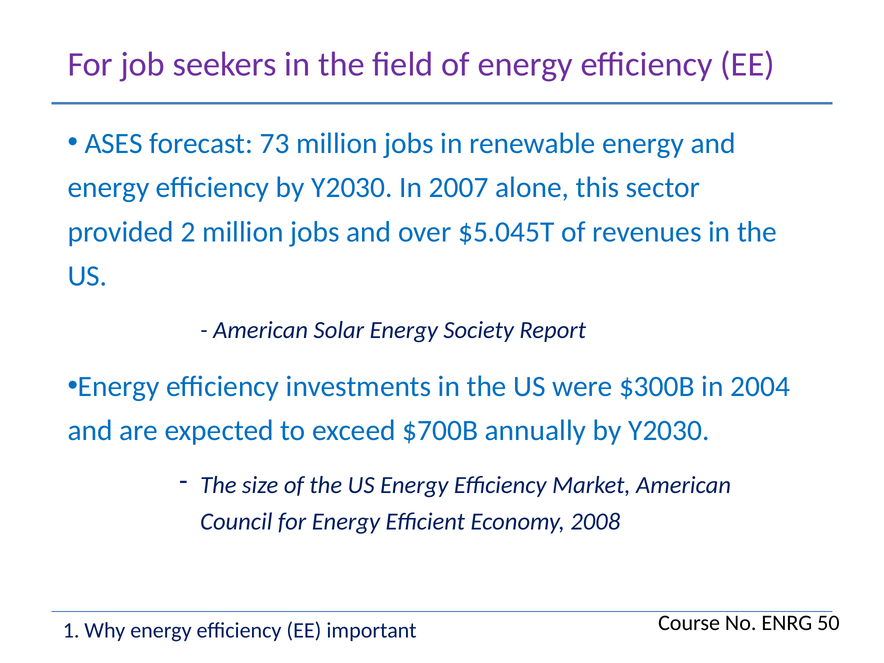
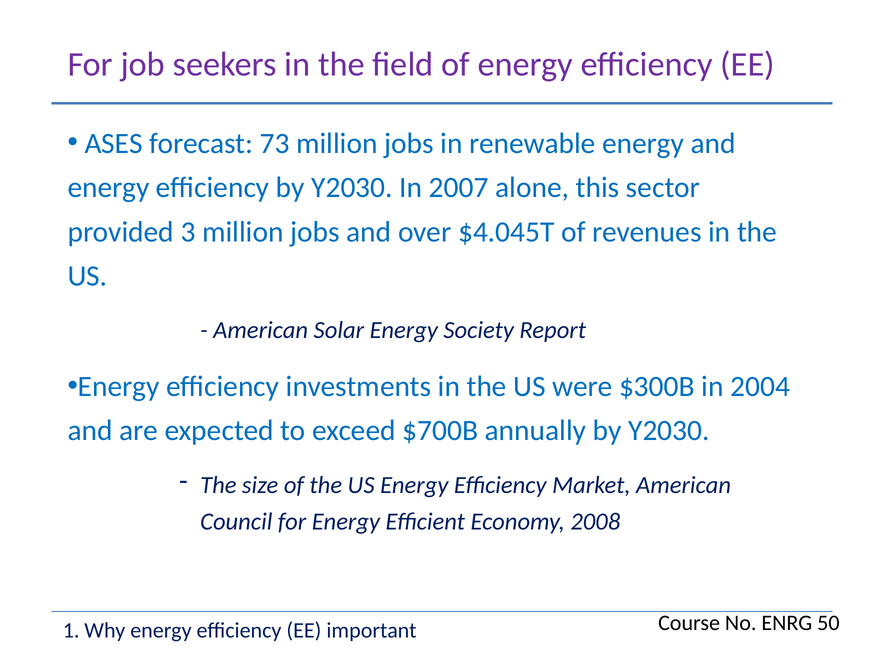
2: 2 -> 3
$5.045T: $5.045T -> $4.045T
